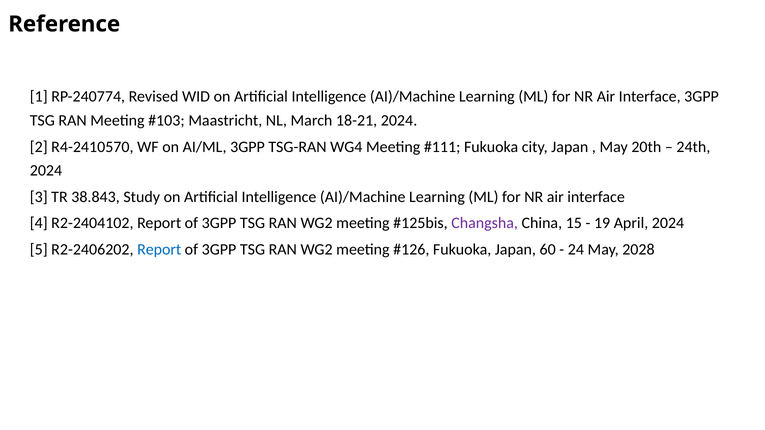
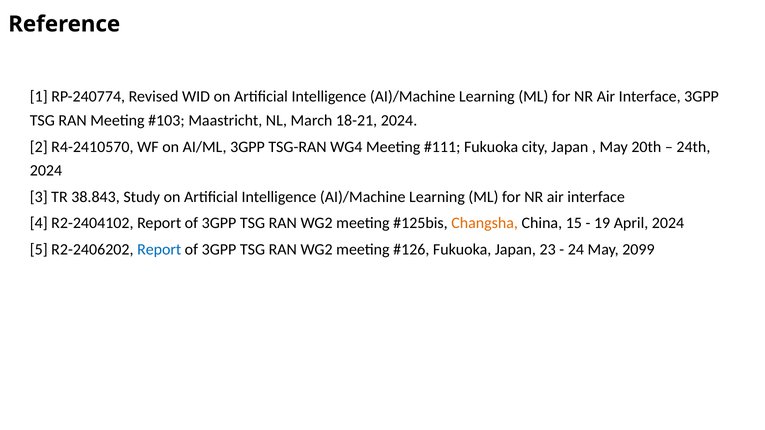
Changsha colour: purple -> orange
60: 60 -> 23
2028: 2028 -> 2099
